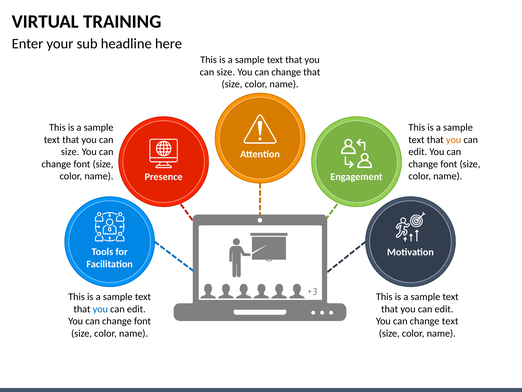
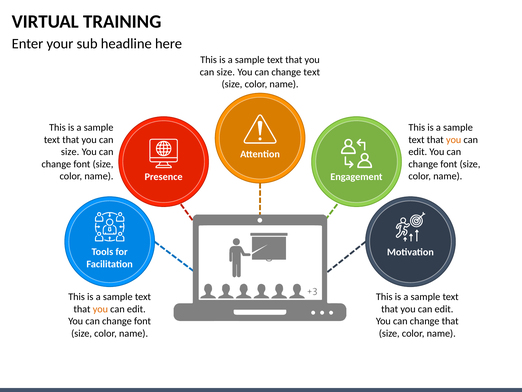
change that: that -> text
you at (100, 309) colour: blue -> orange
change text: text -> that
